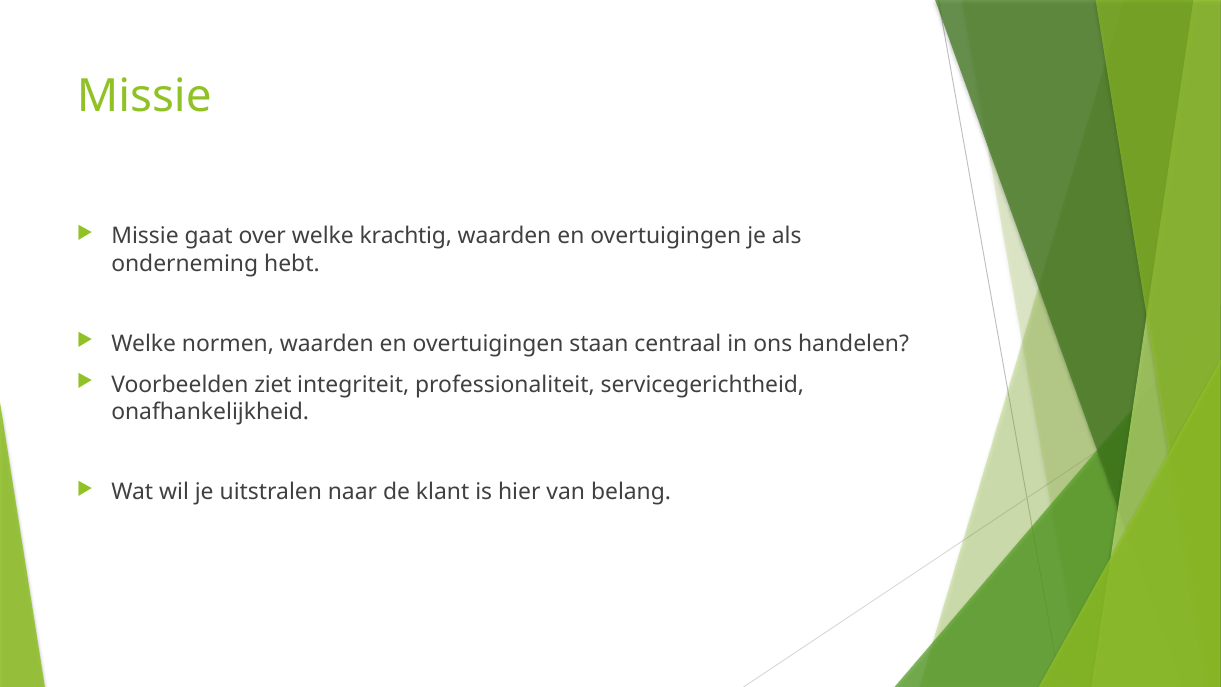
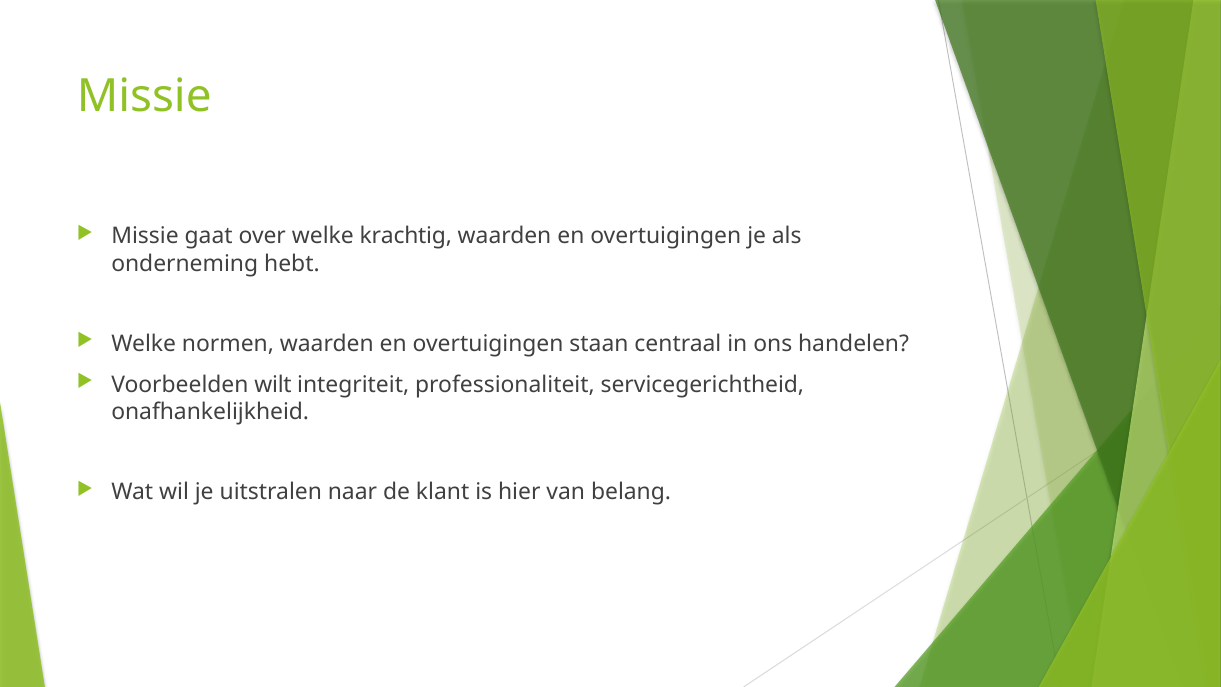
ziet: ziet -> wilt
